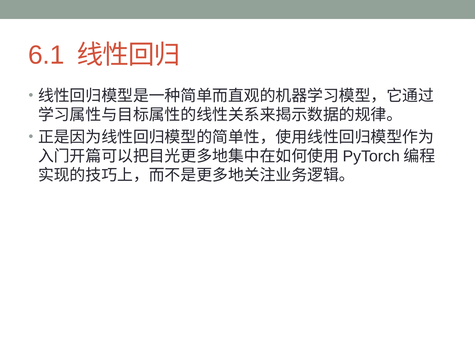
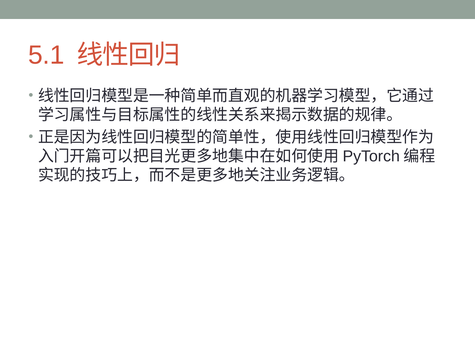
6.1: 6.1 -> 5.1
